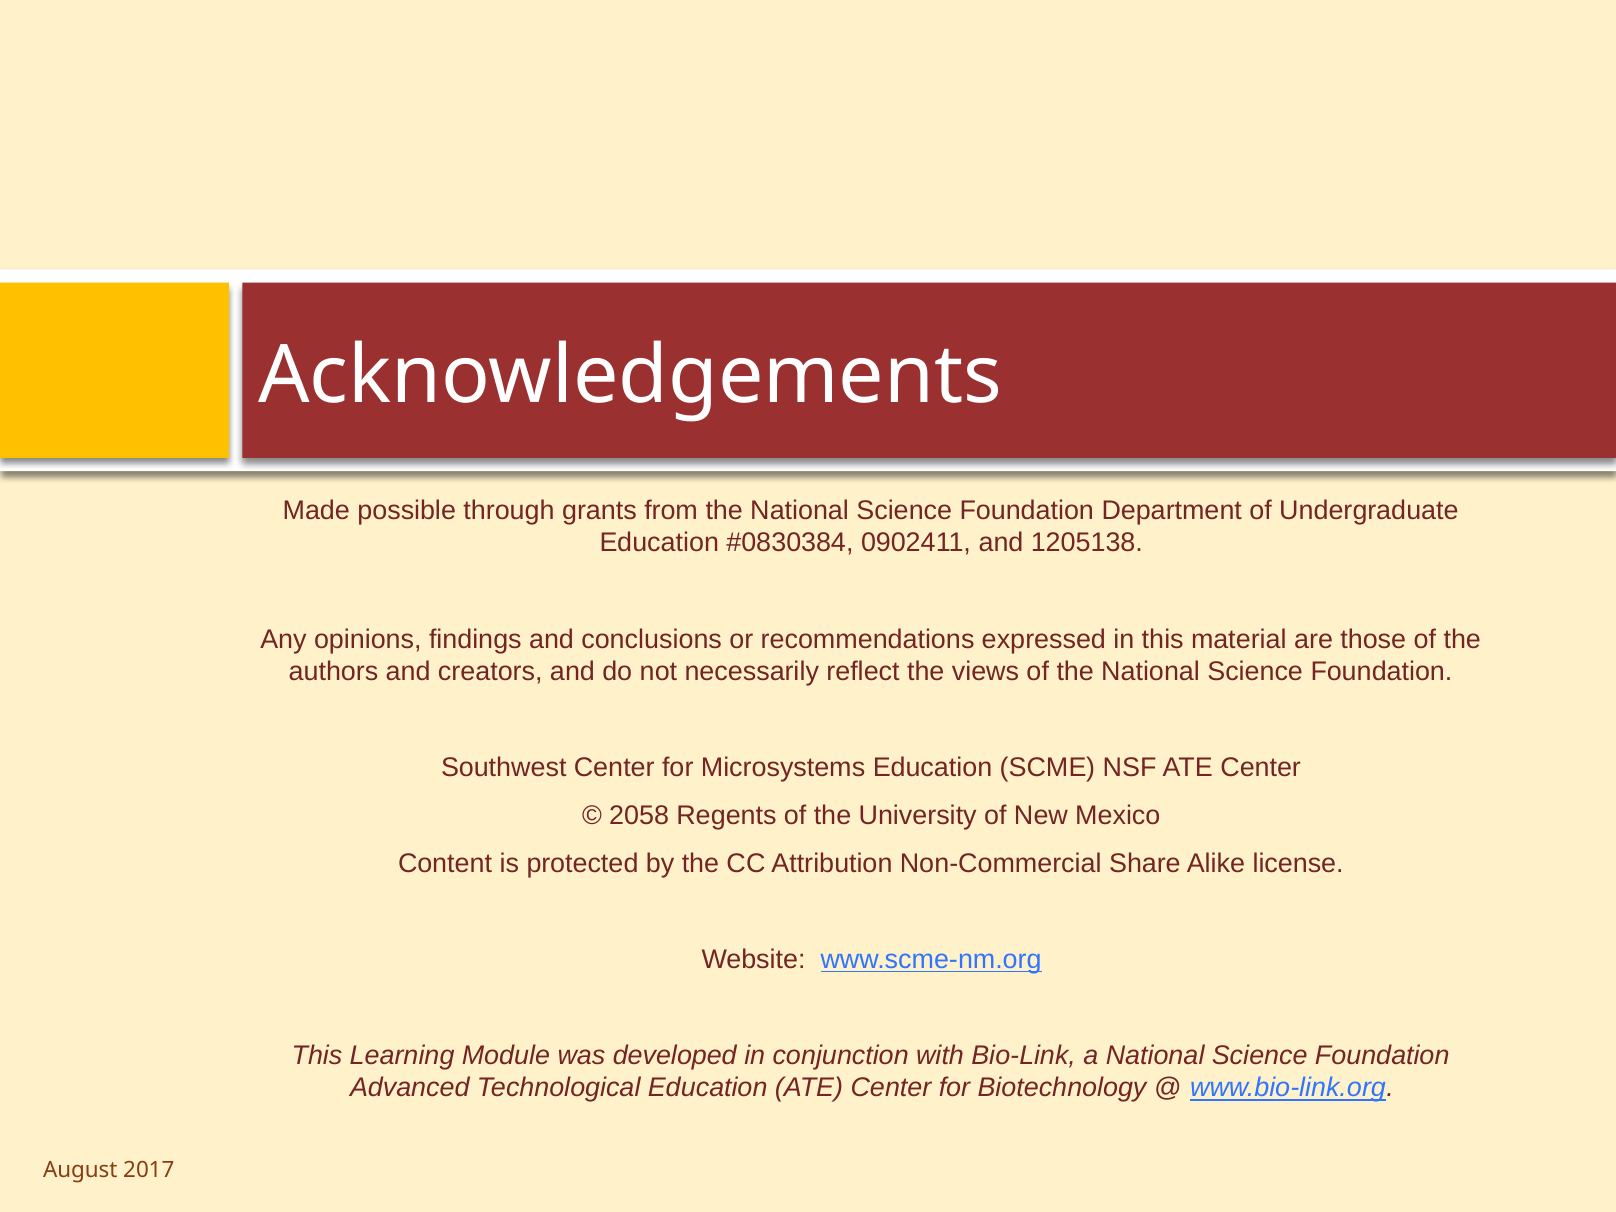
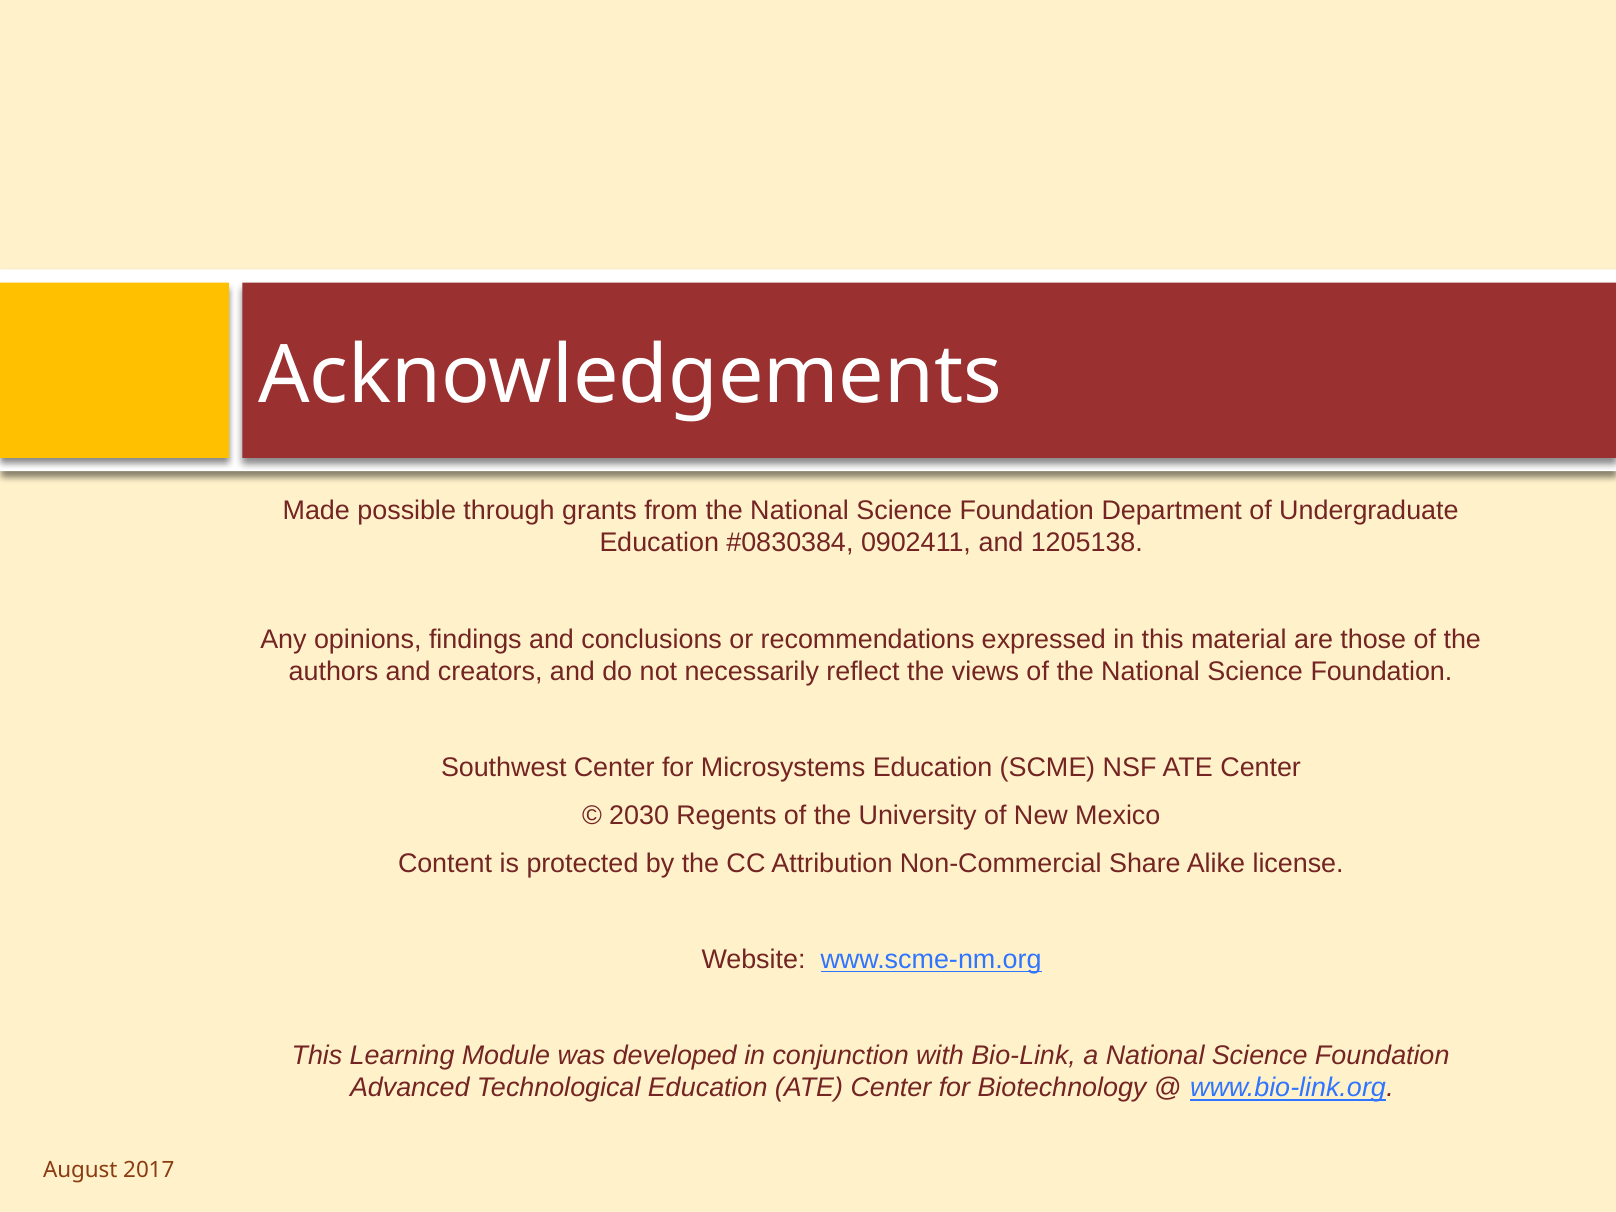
2058: 2058 -> 2030
